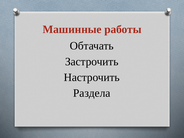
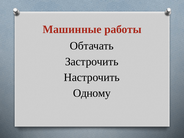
Раздела: Раздела -> Одному
